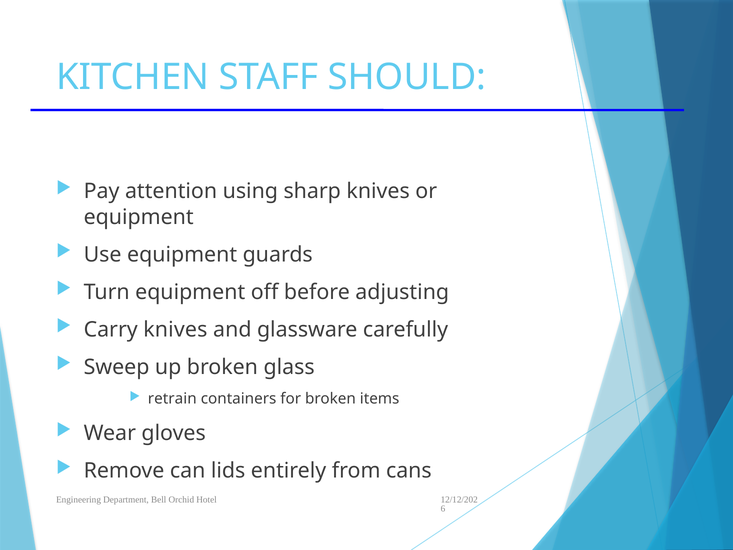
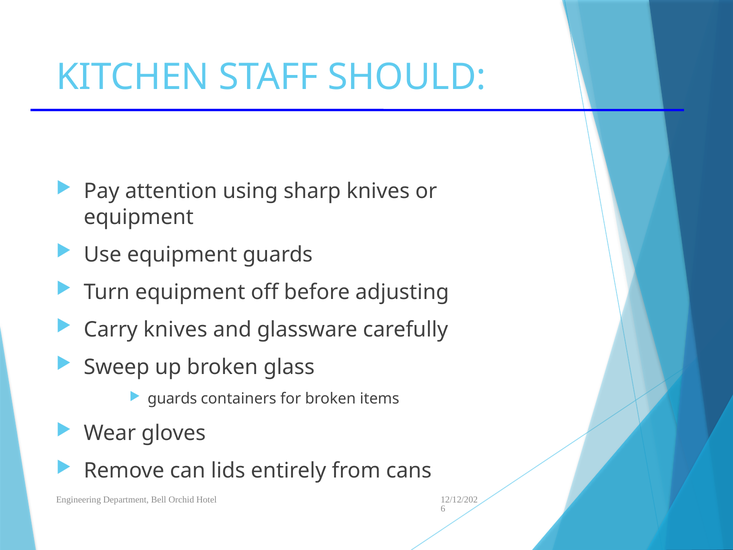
retrain at (172, 399): retrain -> guards
